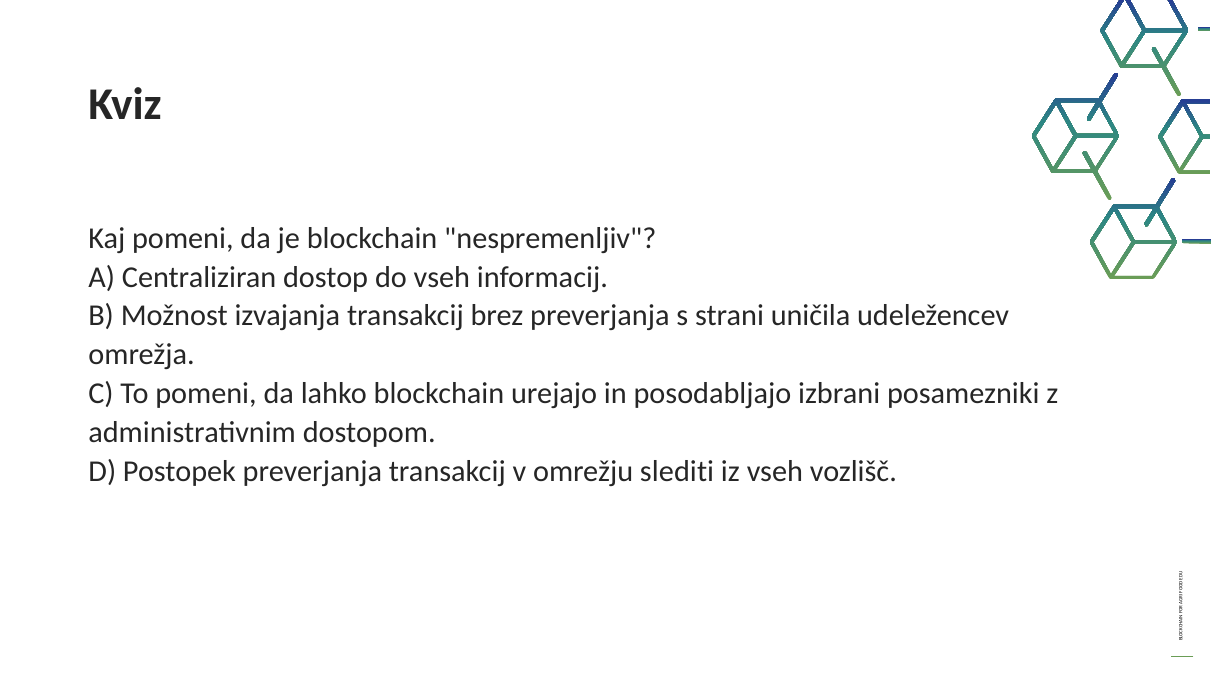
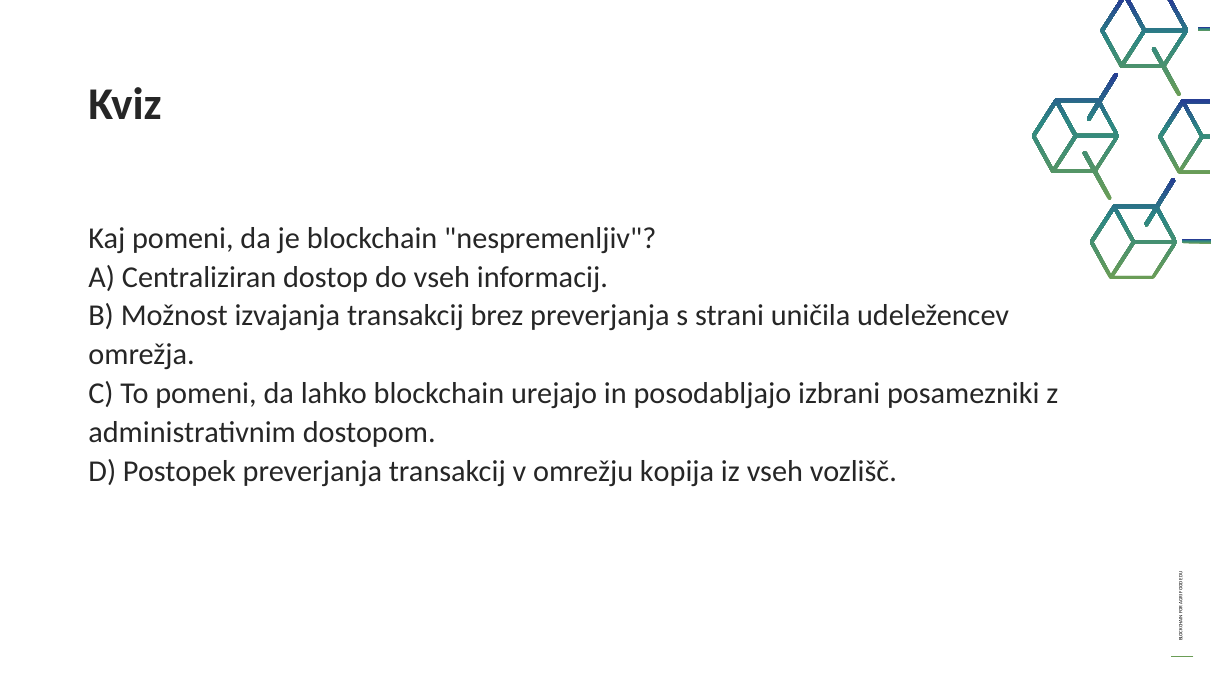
slediti: slediti -> kopija
